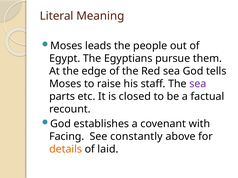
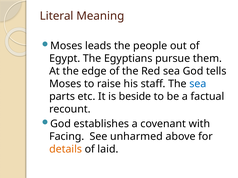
sea at (198, 84) colour: purple -> blue
closed: closed -> beside
constantly: constantly -> unharmed
